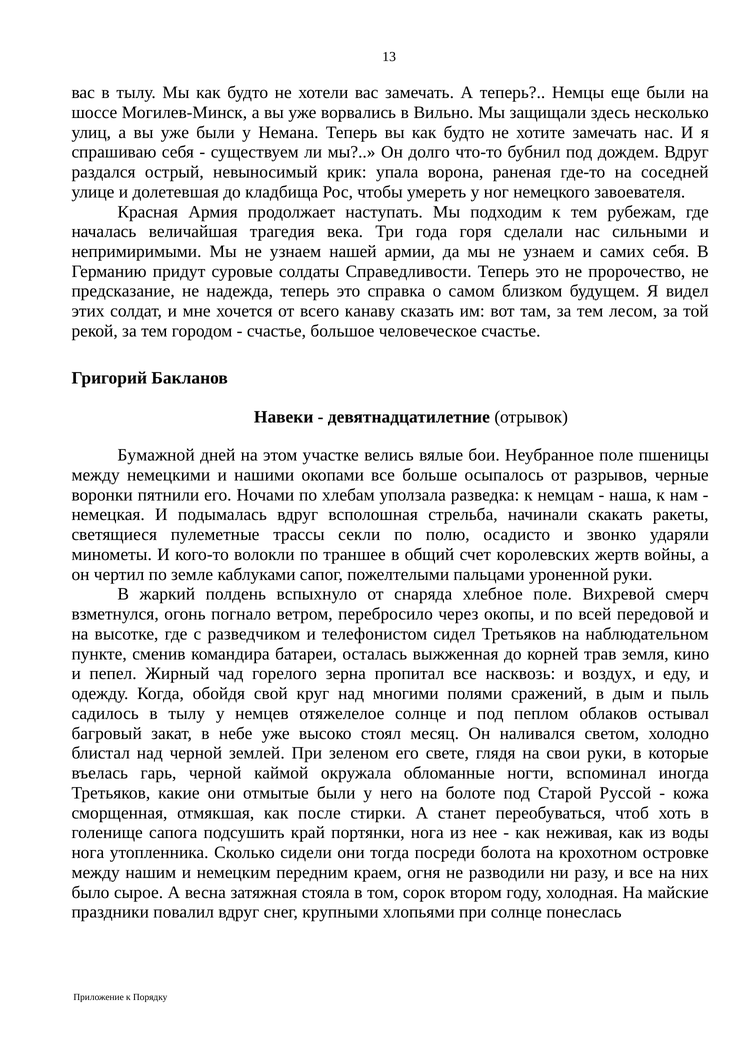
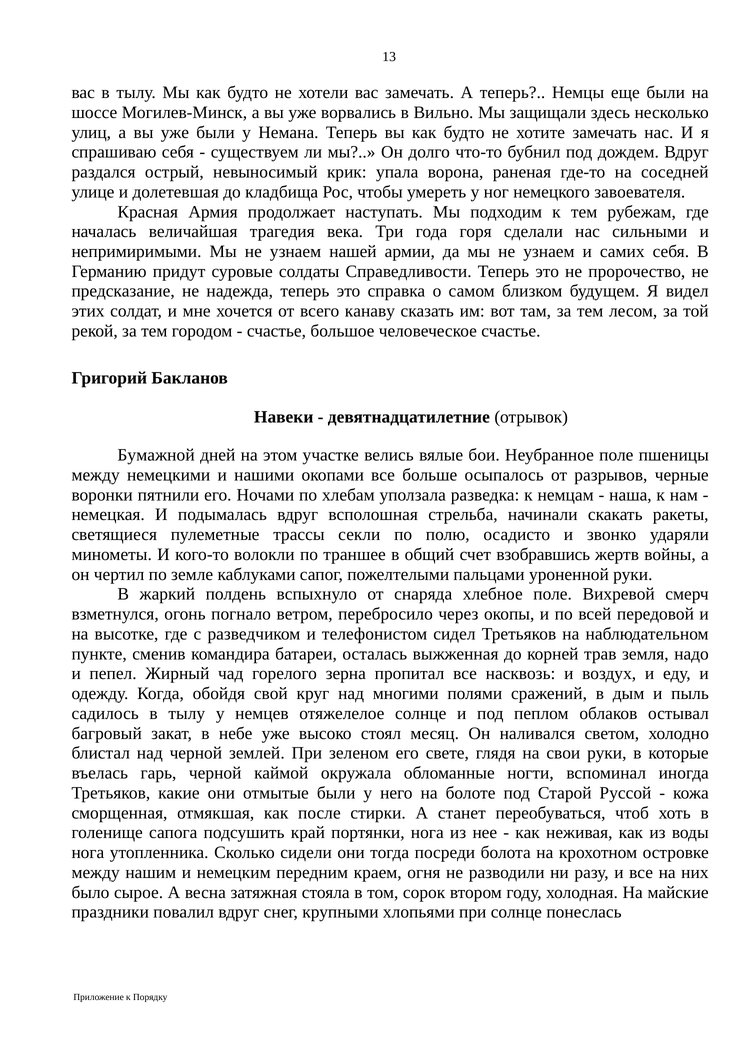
королевских: королевских -> взобравшись
кино: кино -> надо
